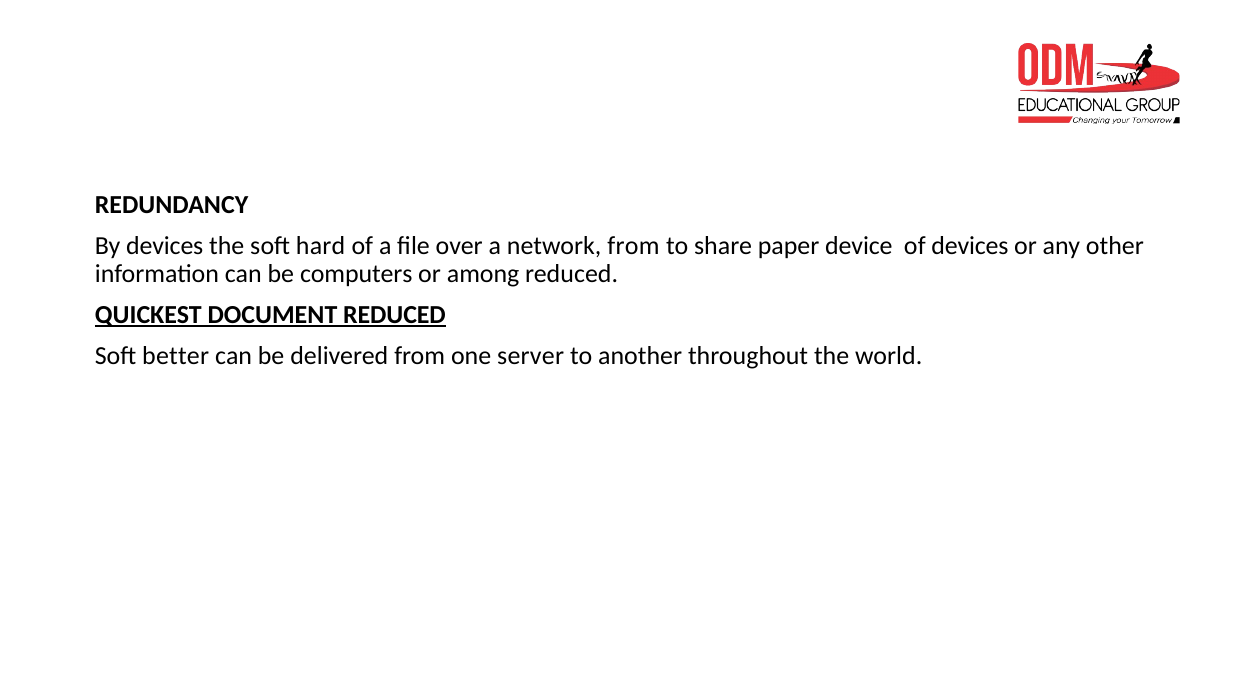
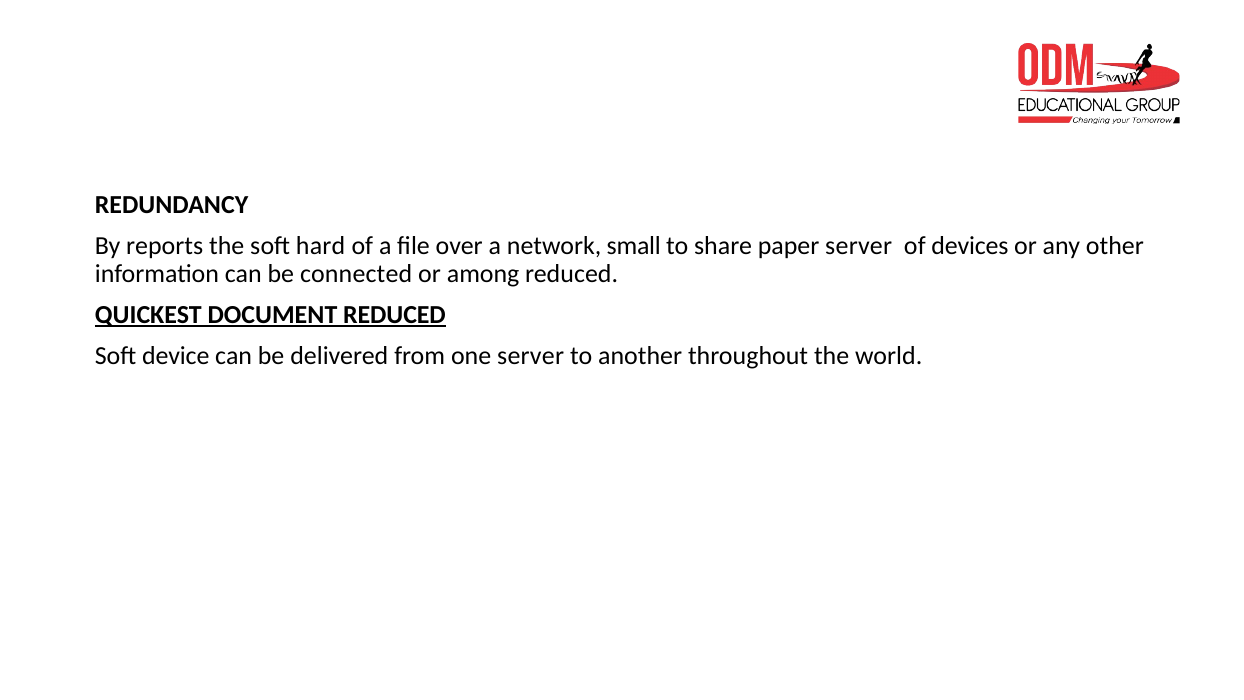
By devices: devices -> reports
network from: from -> small
paper device: device -> server
computers: computers -> connected
better: better -> device
